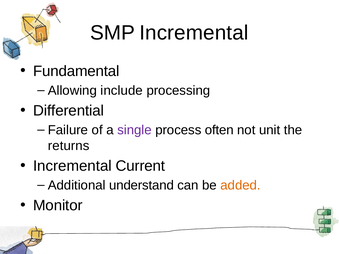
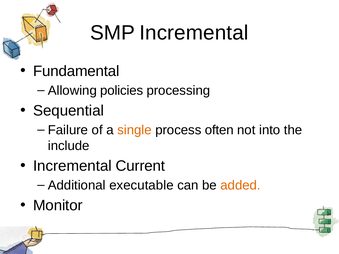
include: include -> policies
Differential: Differential -> Sequential
single colour: purple -> orange
unit: unit -> into
returns: returns -> include
understand: understand -> executable
